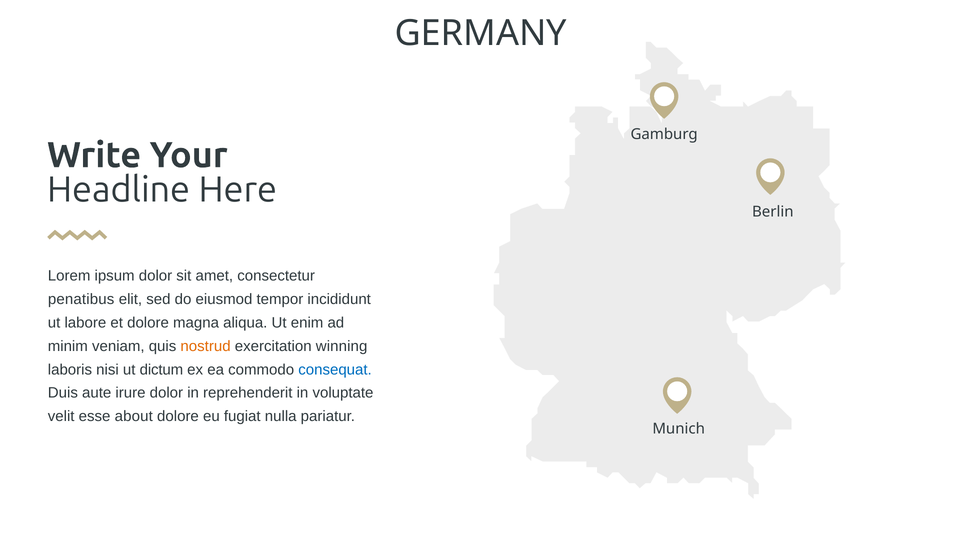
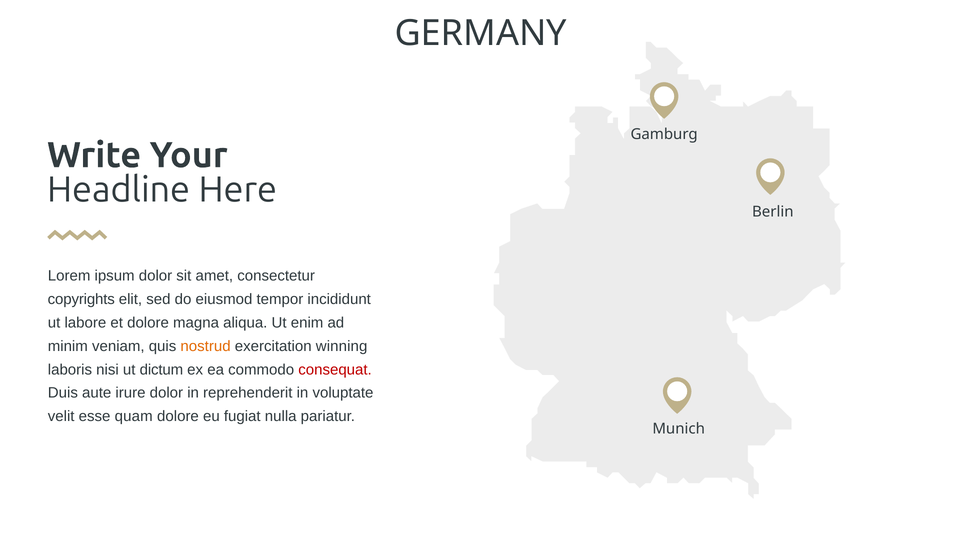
penatibus: penatibus -> copyrights
consequat colour: blue -> red
about: about -> quam
